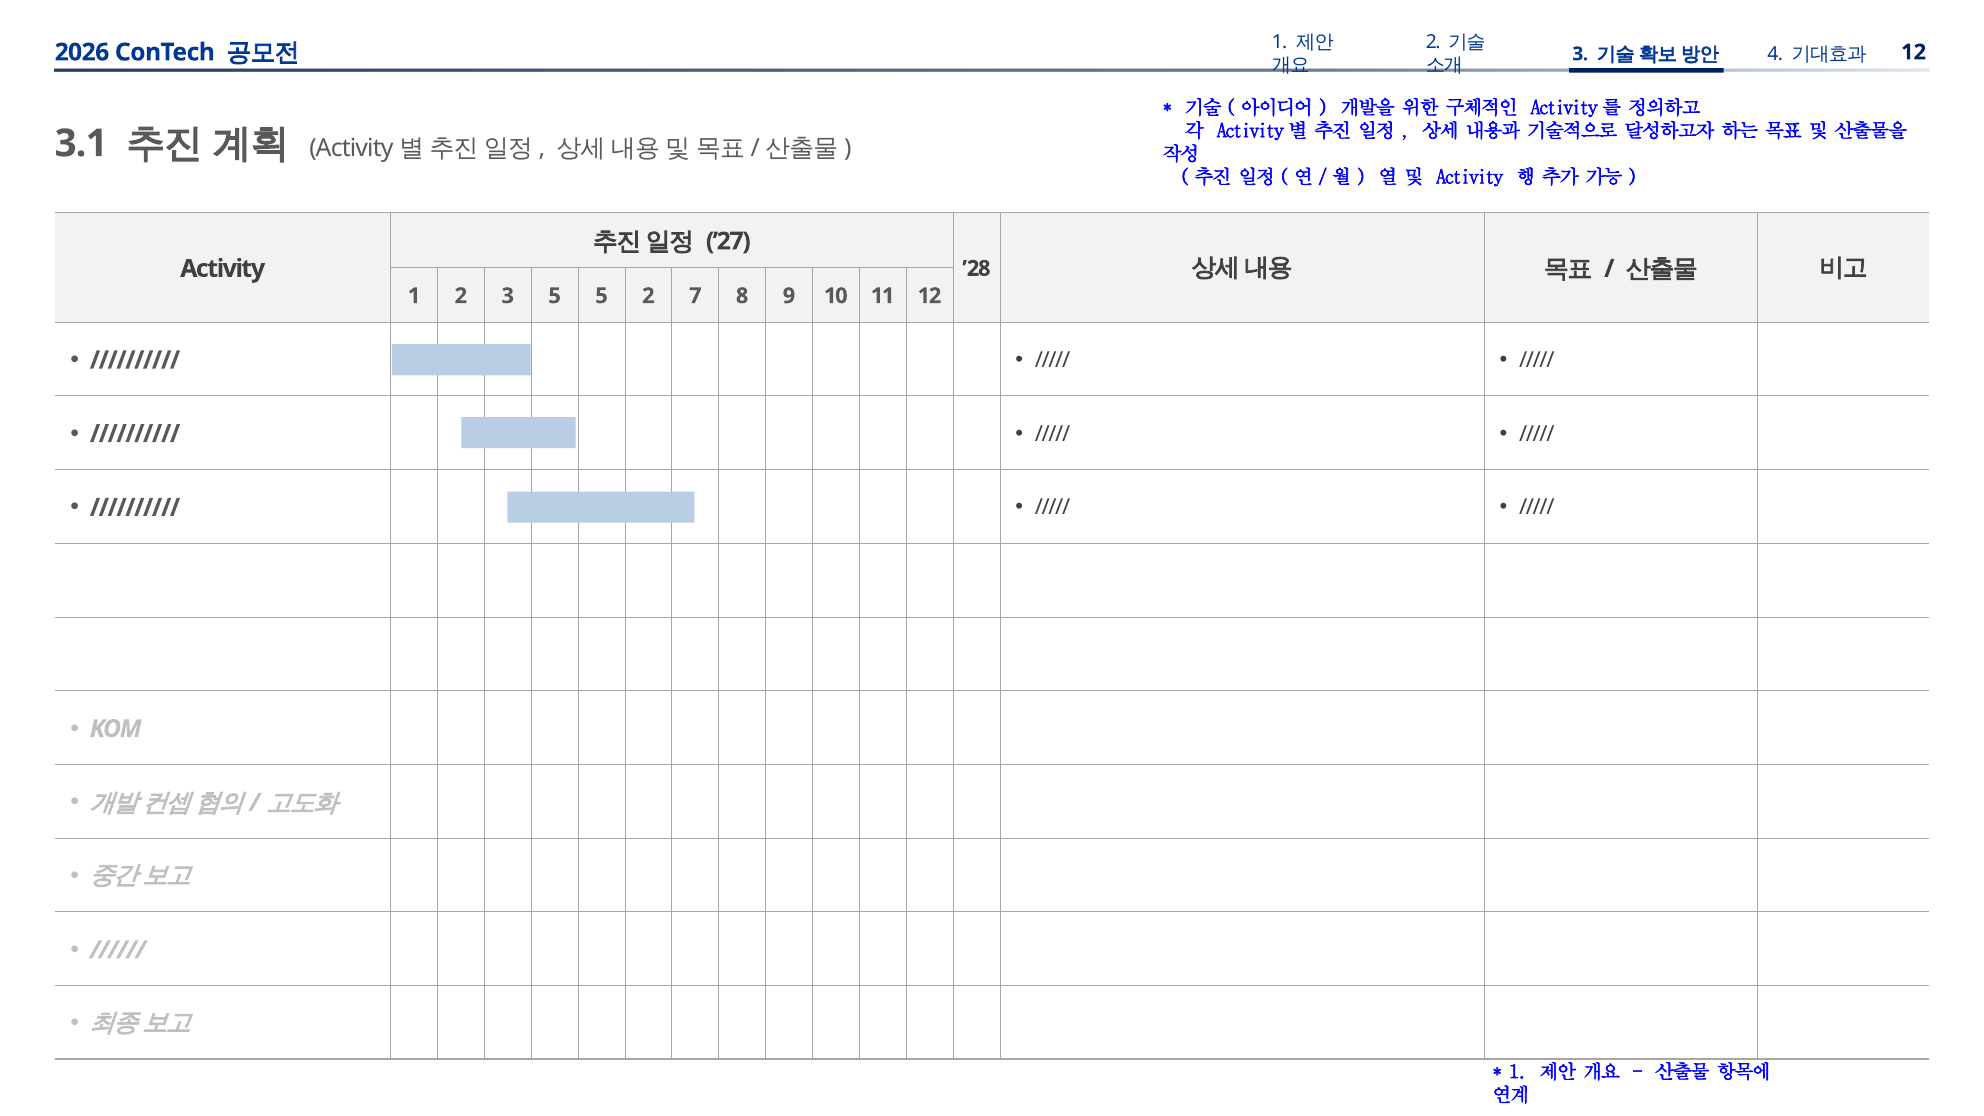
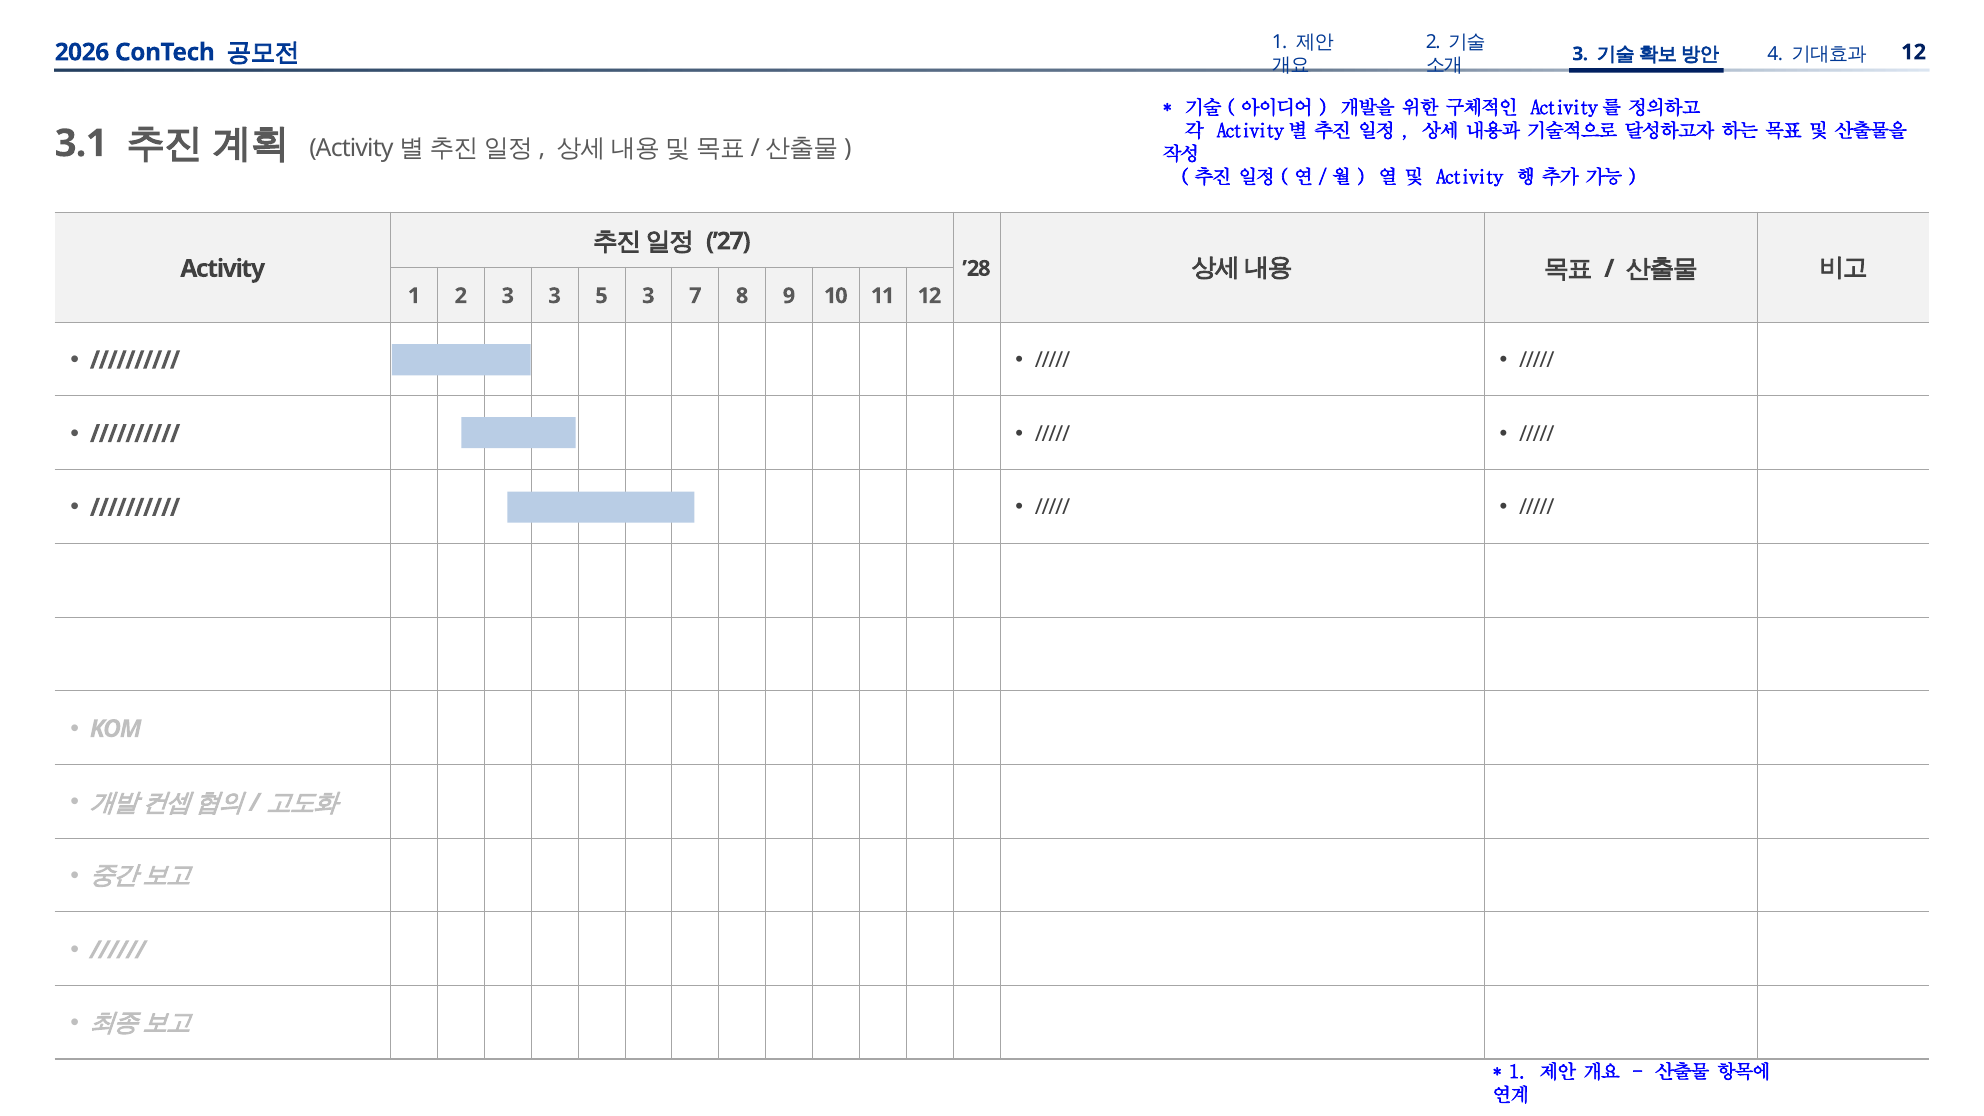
3 5: 5 -> 3
5 2: 2 -> 3
